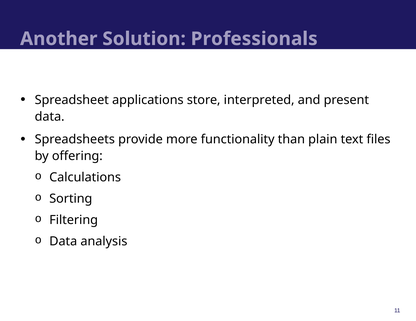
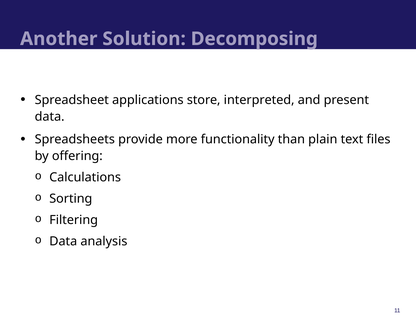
Professionals: Professionals -> Decomposing
